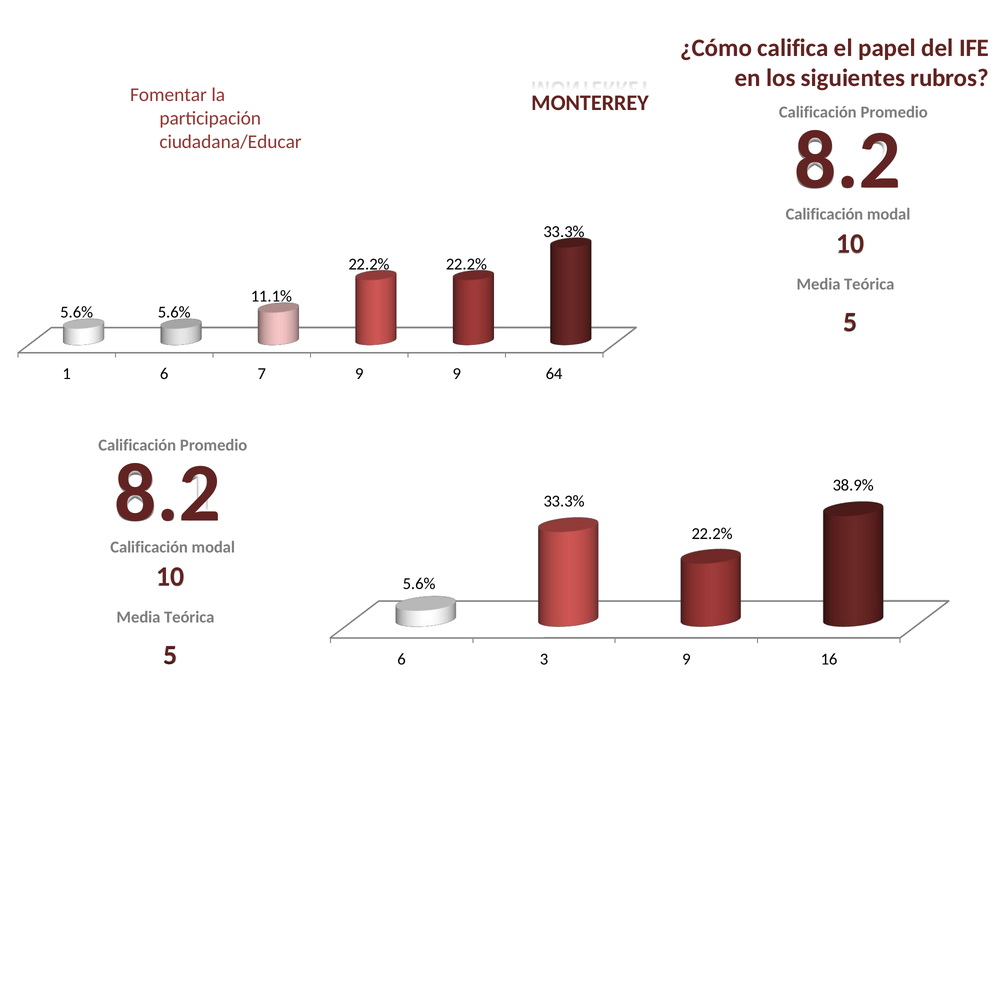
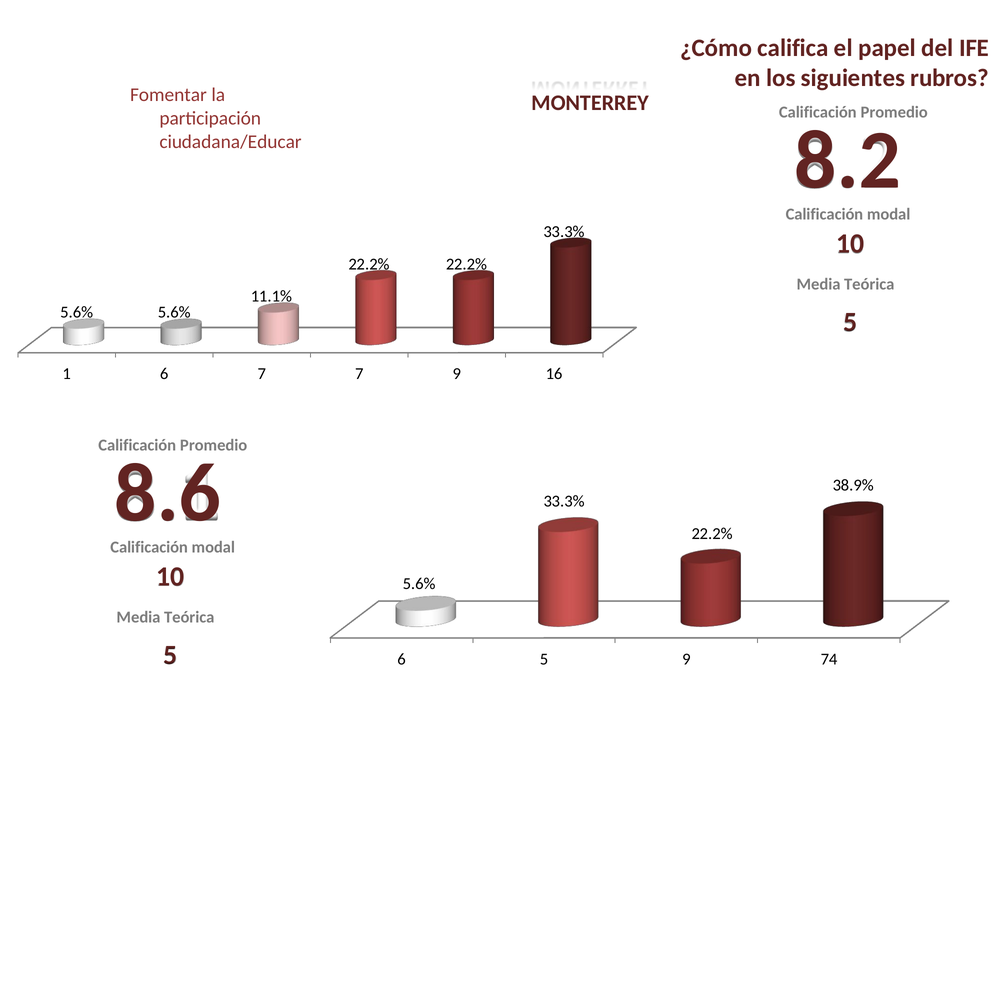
7 9: 9 -> 7
64: 64 -> 16
8.2 at (168, 493): 8.2 -> 8.6
6 3: 3 -> 5
16: 16 -> 74
